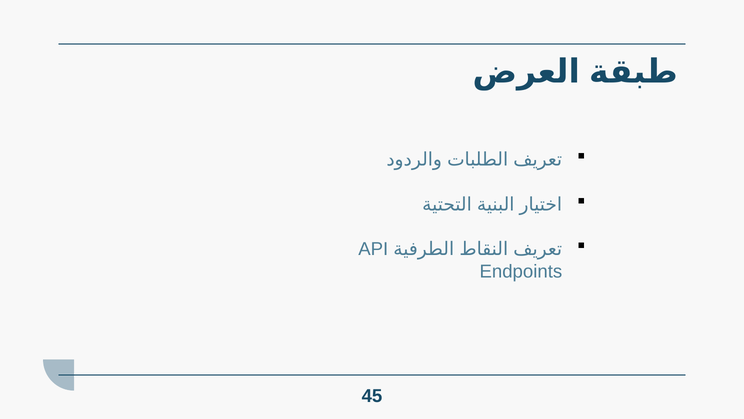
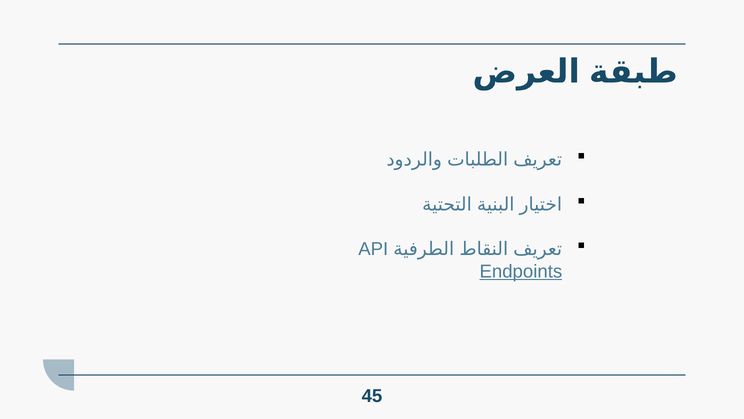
Endpoints underline: none -> present
